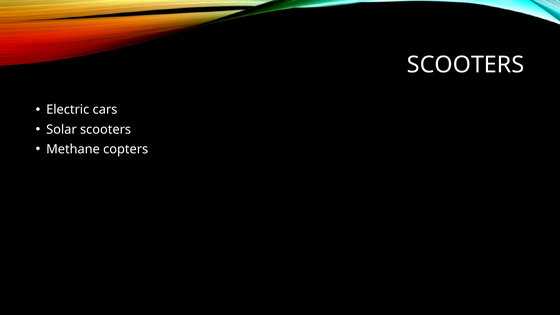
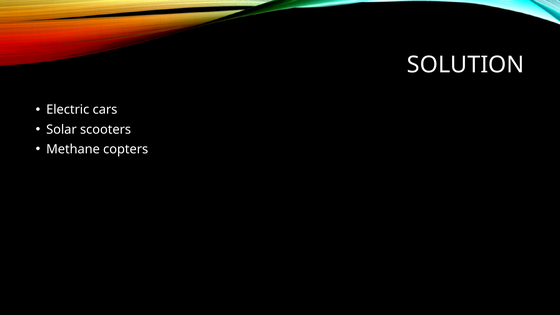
SCOOTERS at (466, 65): SCOOTERS -> SOLUTION
